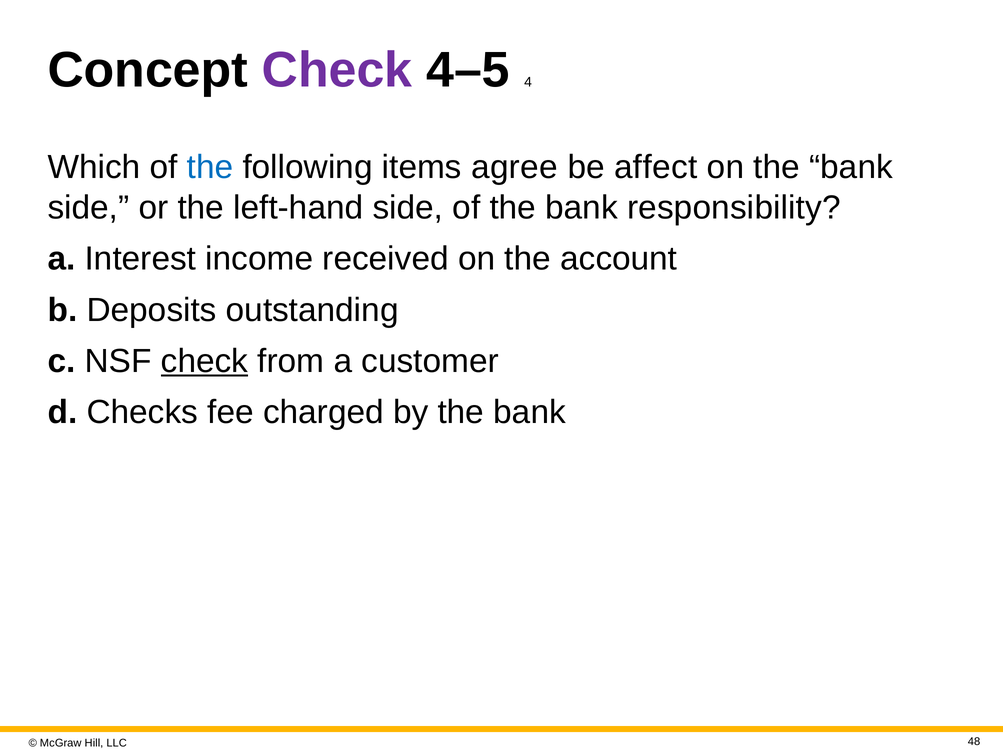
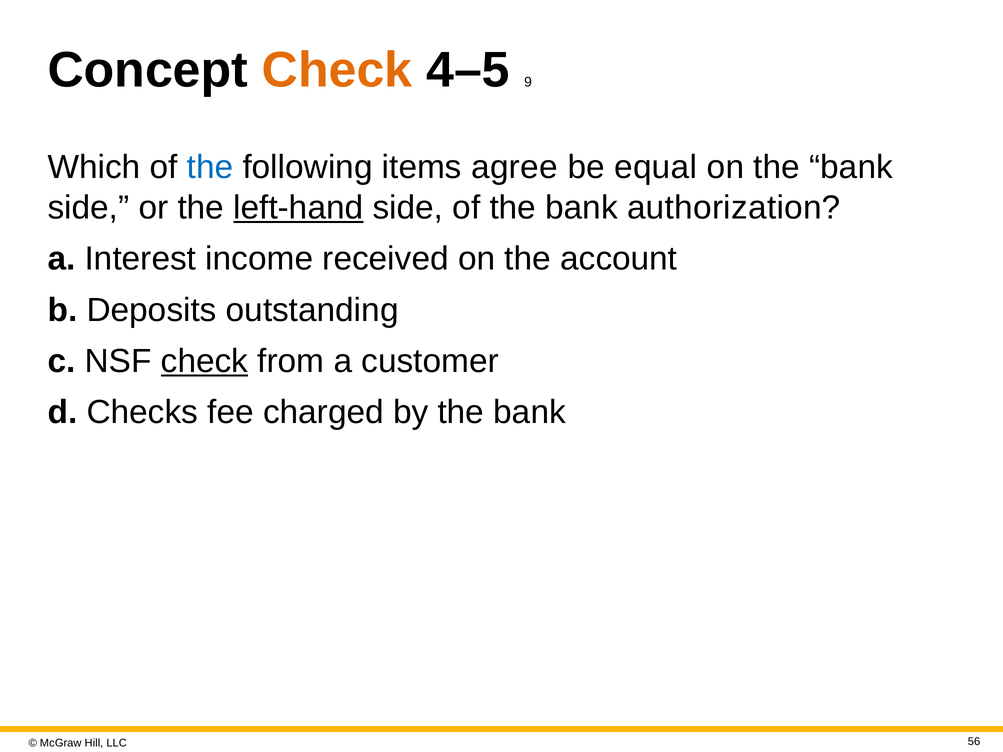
Check at (337, 70) colour: purple -> orange
4: 4 -> 9
affect: affect -> equal
left-hand underline: none -> present
responsibility: responsibility -> authorization
48: 48 -> 56
